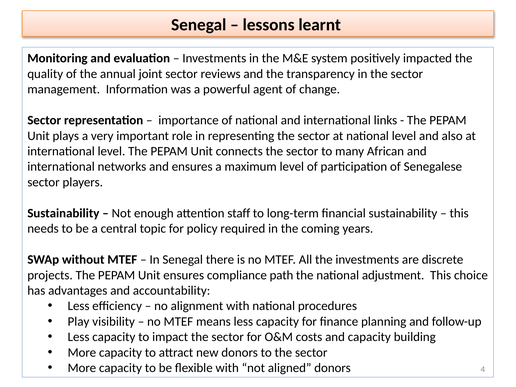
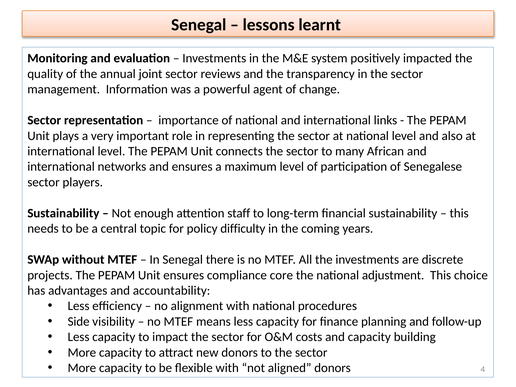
required: required -> difficulty
path: path -> core
Play: Play -> Side
